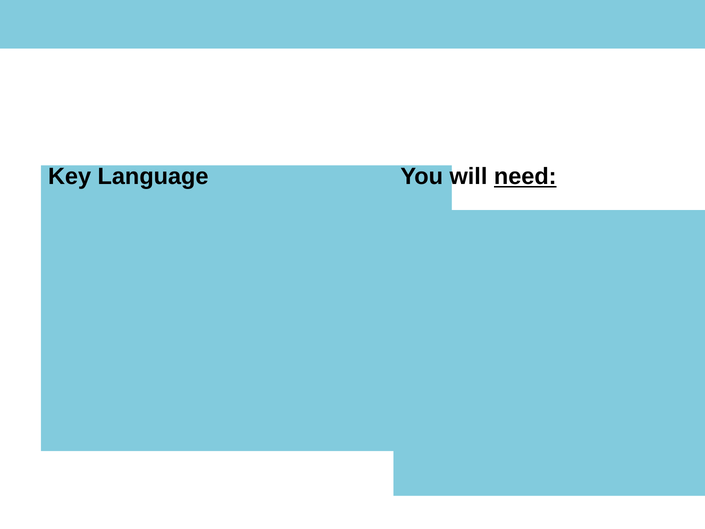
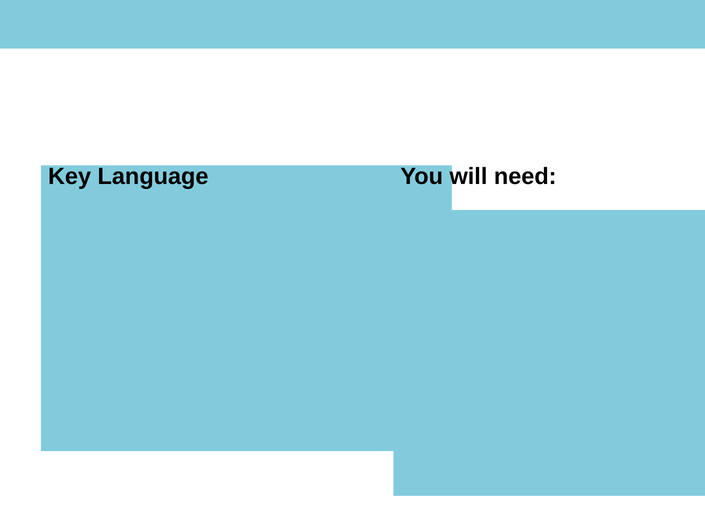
need underline: present -> none
